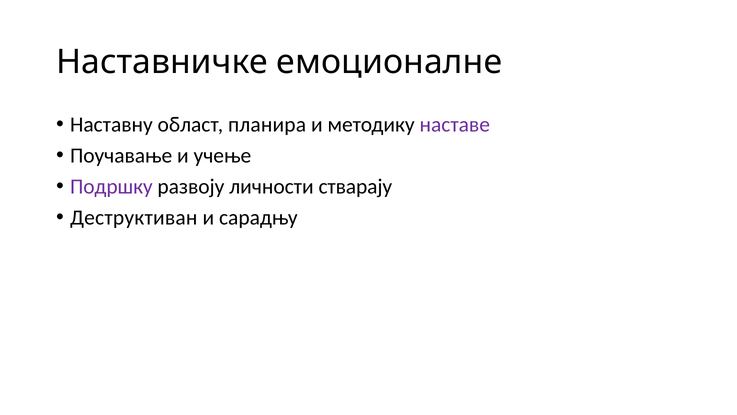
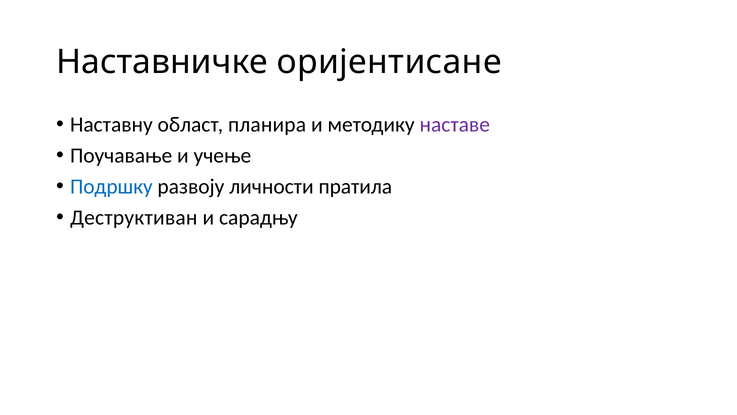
емоционалне: емоционалне -> оријентисане
Подршку colour: purple -> blue
стварају: стварају -> пратила
